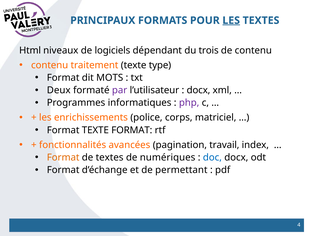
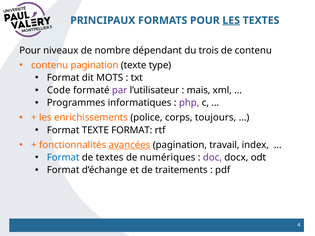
Html at (30, 50): Html -> Pour
logiciels: logiciels -> nombre
contenu traitement: traitement -> pagination
Deux: Deux -> Code
docx at (199, 90): docx -> mais
matriciel: matriciel -> toujours
avancées underline: none -> present
Format at (63, 158) colour: orange -> blue
doc colour: blue -> purple
permettant: permettant -> traitements
